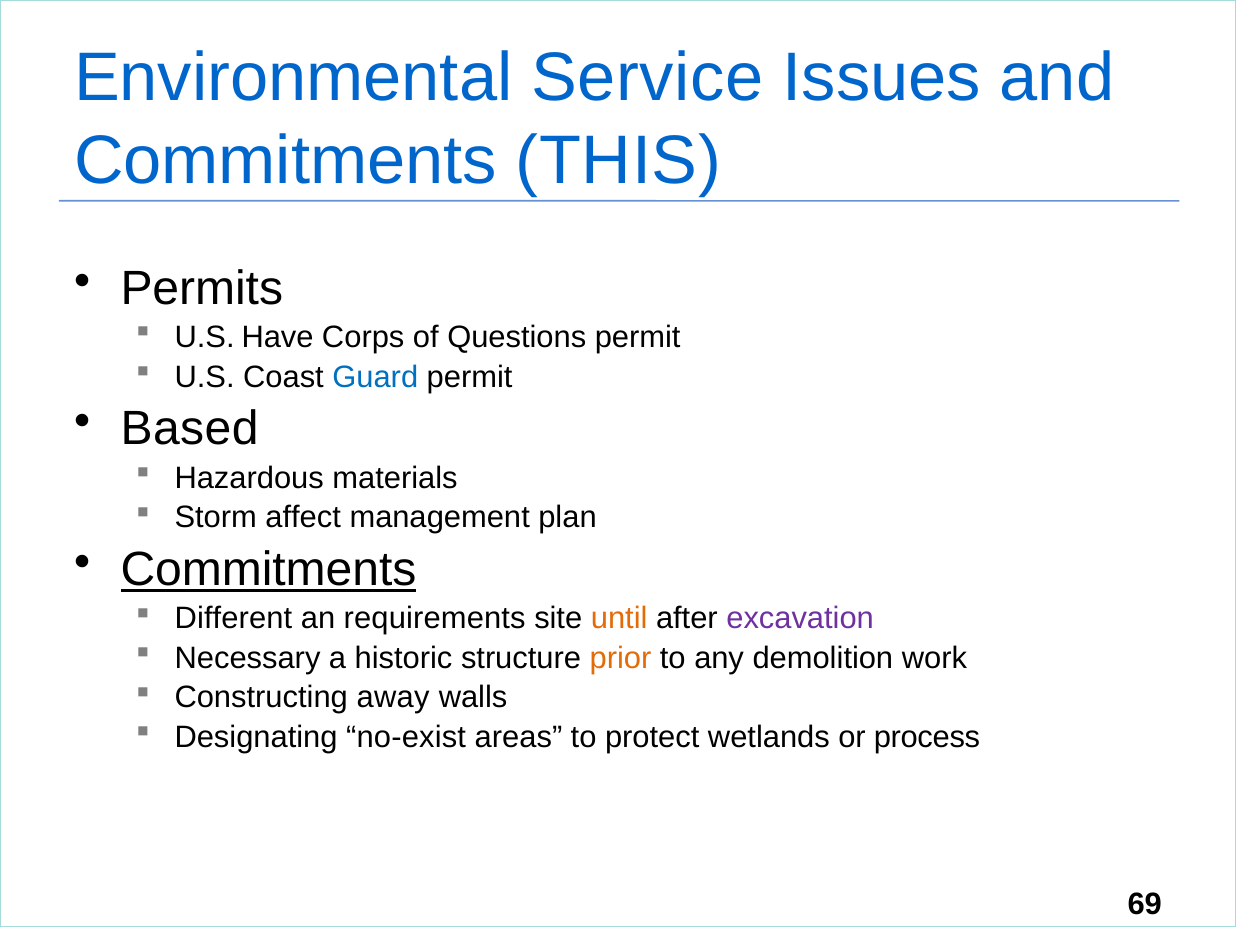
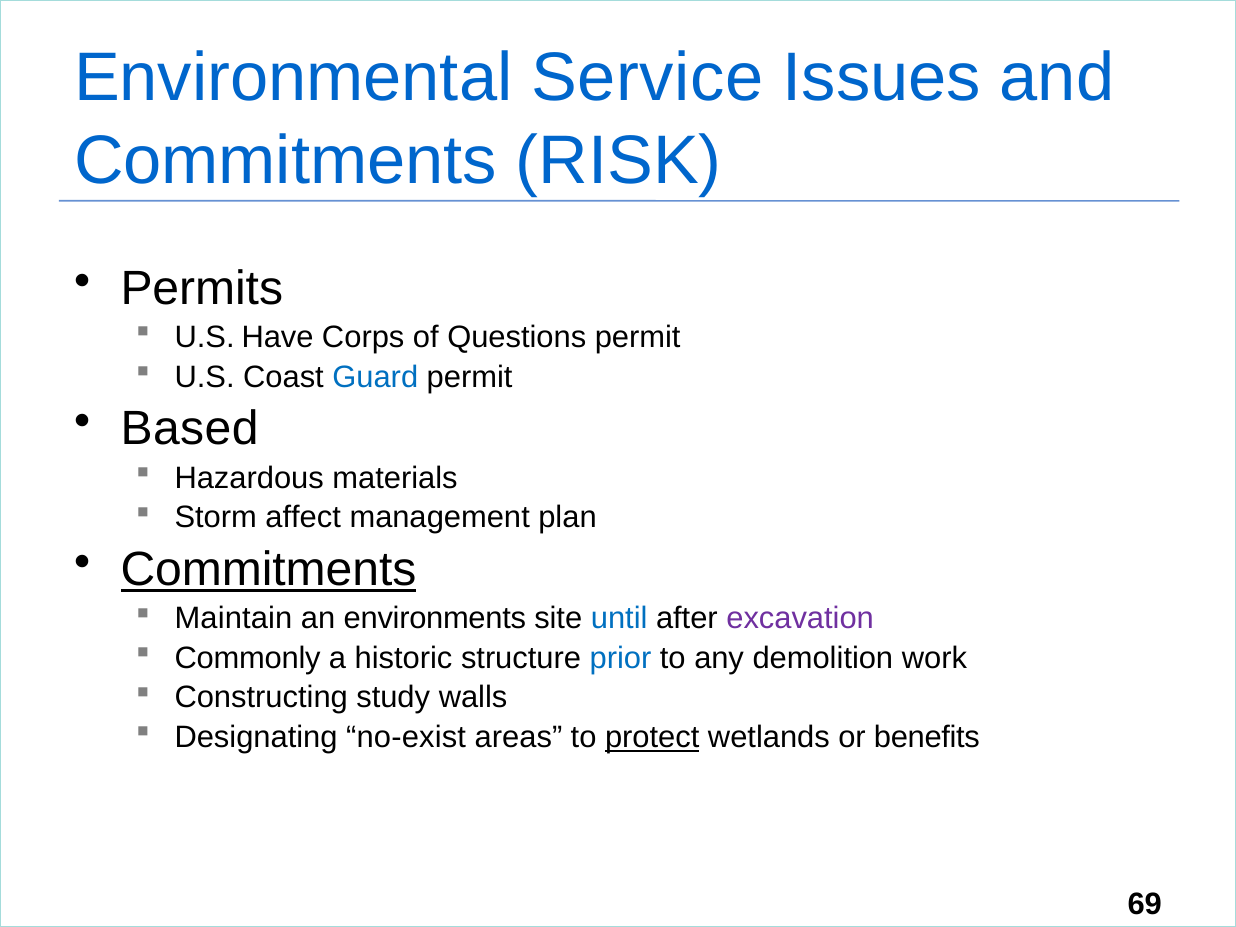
THIS: THIS -> RISK
Different: Different -> Maintain
requirements: requirements -> environments
until colour: orange -> blue
Necessary: Necessary -> Commonly
prior colour: orange -> blue
away: away -> study
protect underline: none -> present
process: process -> benefits
